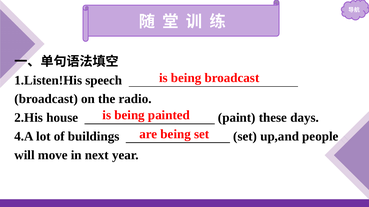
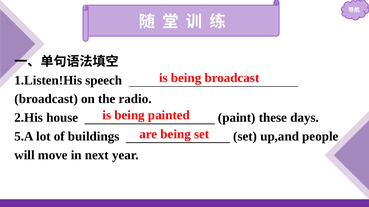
4.A: 4.A -> 5.A
